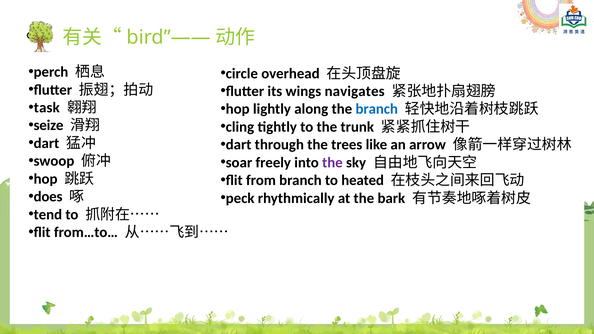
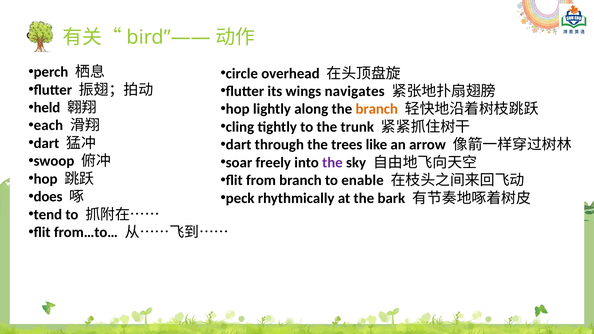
task: task -> held
branch at (377, 109) colour: blue -> orange
seize: seize -> each
heated: heated -> enable
